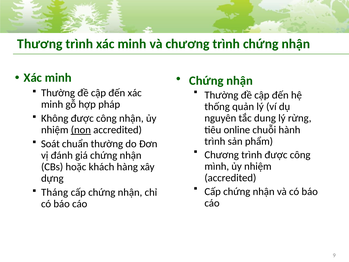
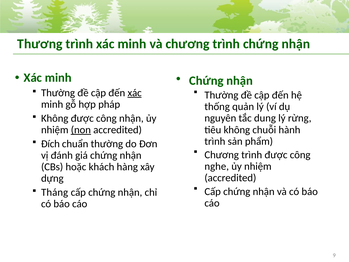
xác at (135, 93) underline: none -> present
tiêu online: online -> không
Soát: Soát -> Đích
mình: mình -> nghe
